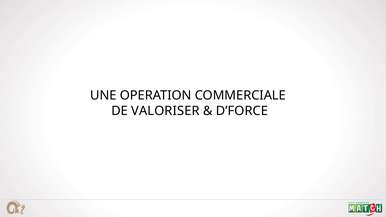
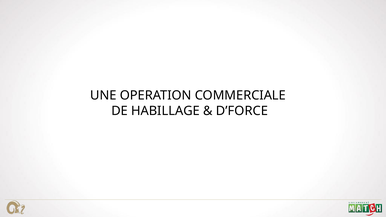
VALORISER: VALORISER -> HABILLAGE
